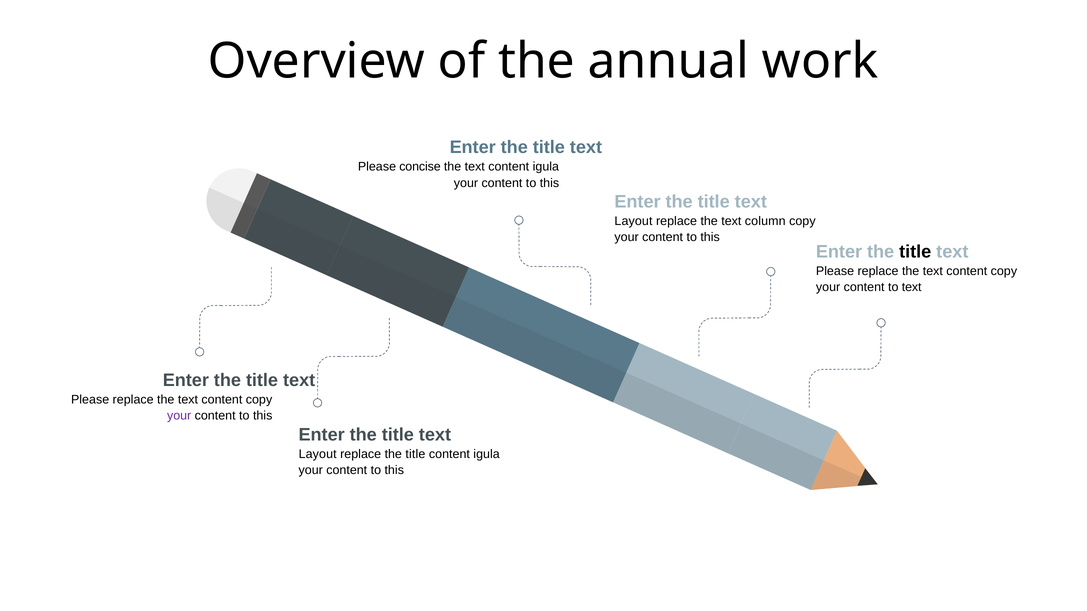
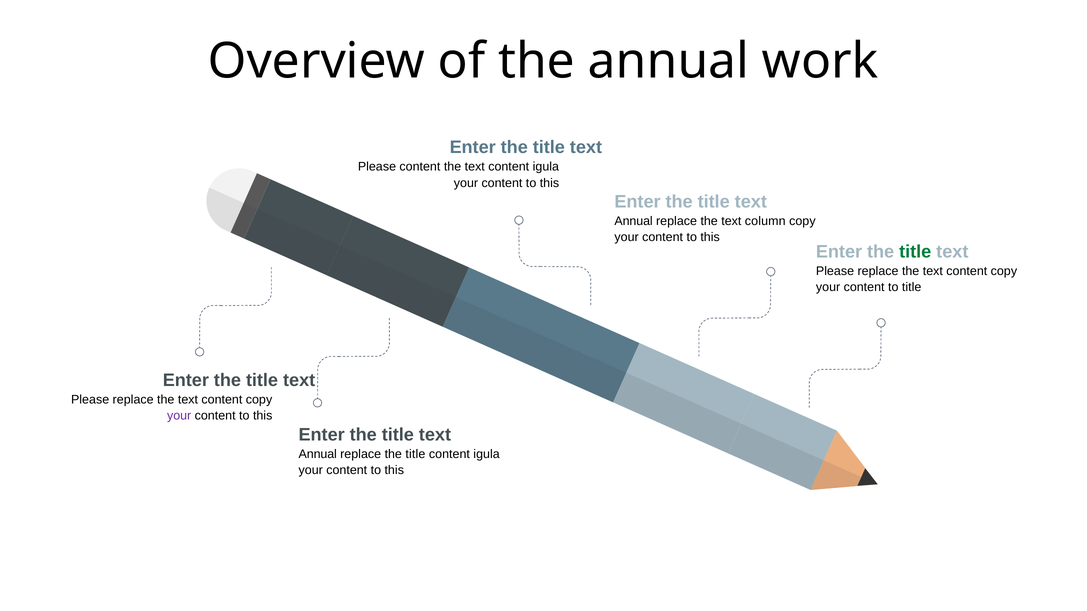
Please concise: concise -> content
Layout at (633, 221): Layout -> Annual
title at (915, 252) colour: black -> green
to text: text -> title
Layout at (318, 454): Layout -> Annual
